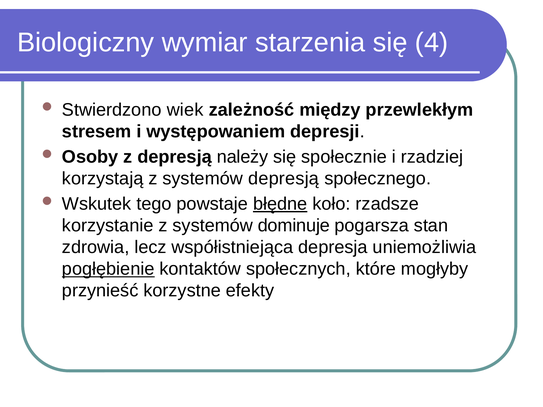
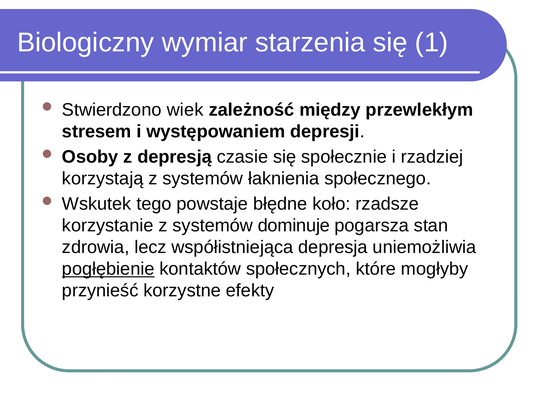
4: 4 -> 1
należy: należy -> czasie
systemów depresją: depresją -> łaknienia
błędne underline: present -> none
